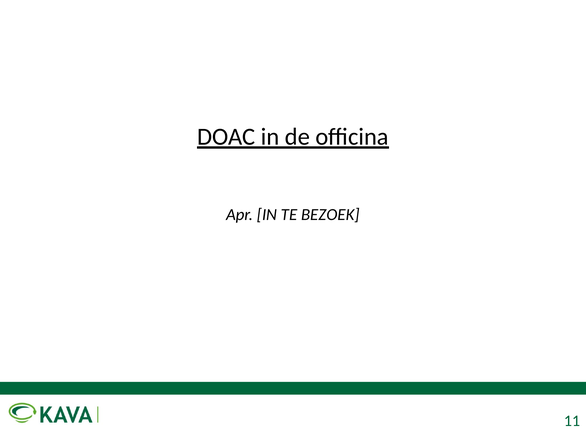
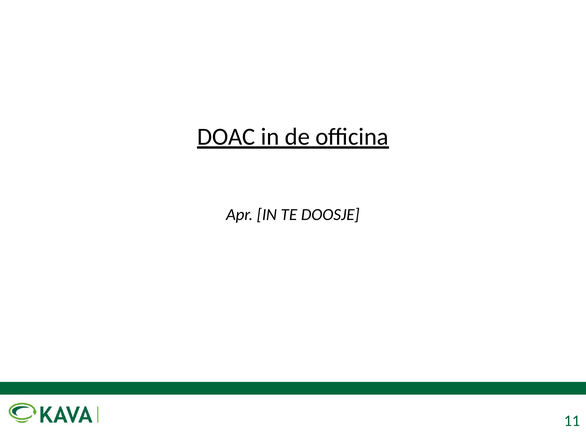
BEZOEK: BEZOEK -> DOOSJE
